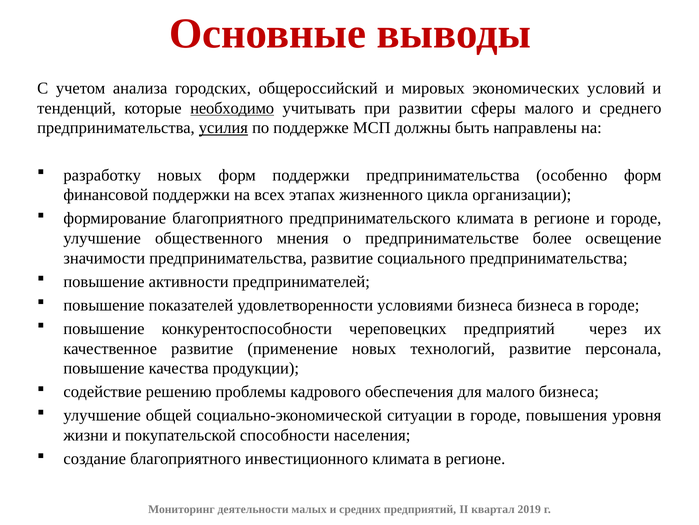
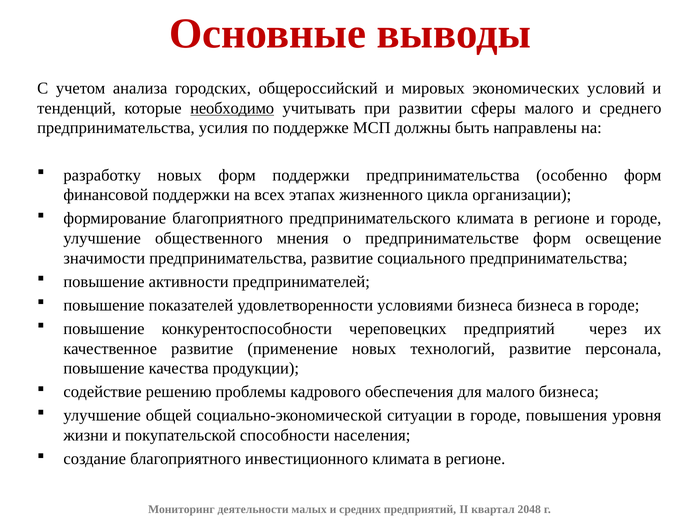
усилия underline: present -> none
предпринимательстве более: более -> форм
2019: 2019 -> 2048
